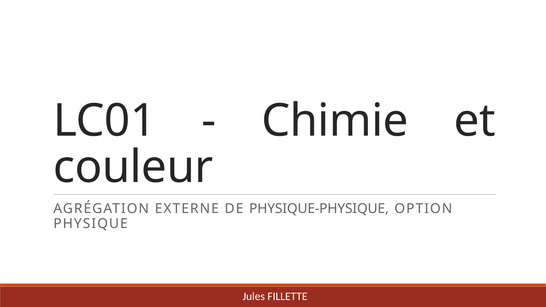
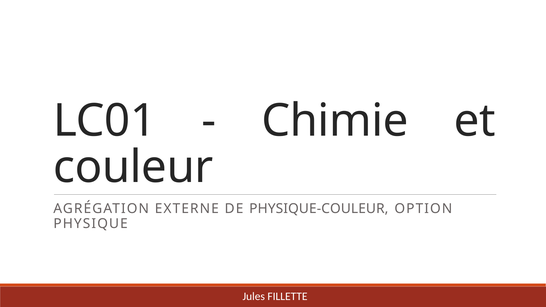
PHYSIQUE-PHYSIQUE: PHYSIQUE-PHYSIQUE -> PHYSIQUE-COULEUR
